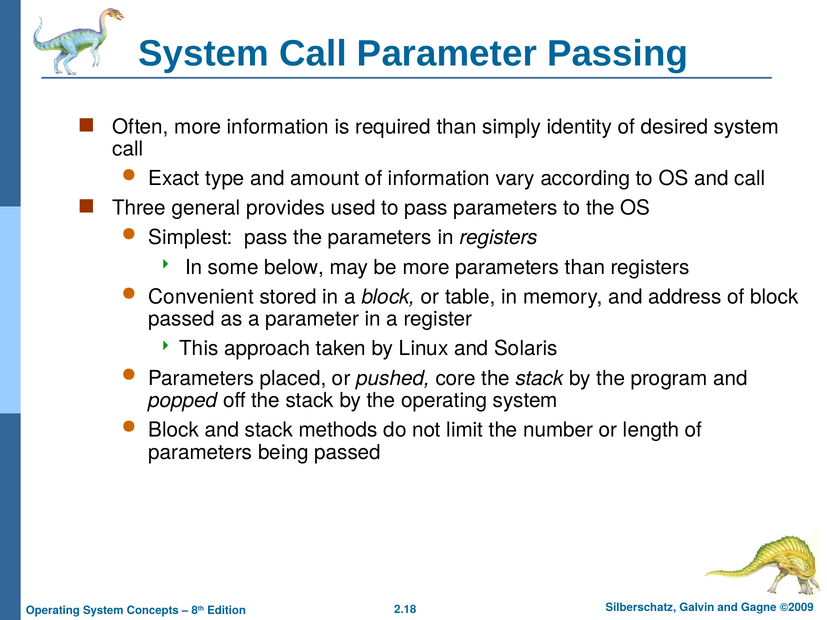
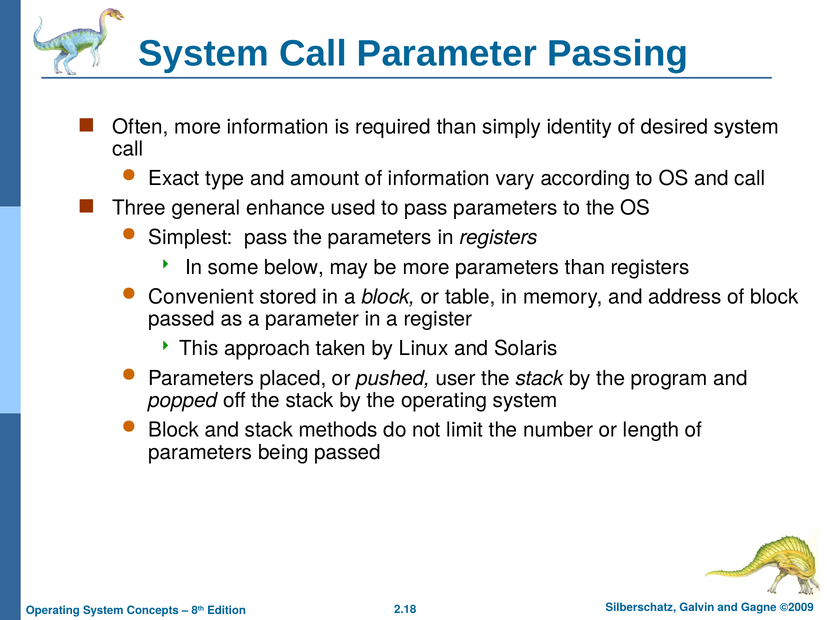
provides: provides -> enhance
core: core -> user
